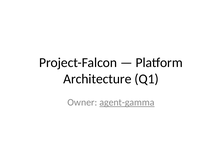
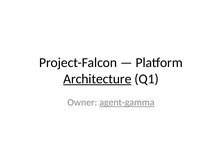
Architecture underline: none -> present
